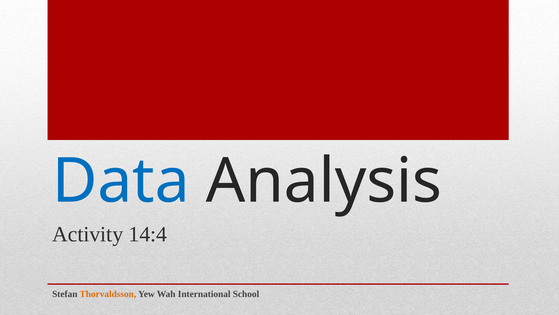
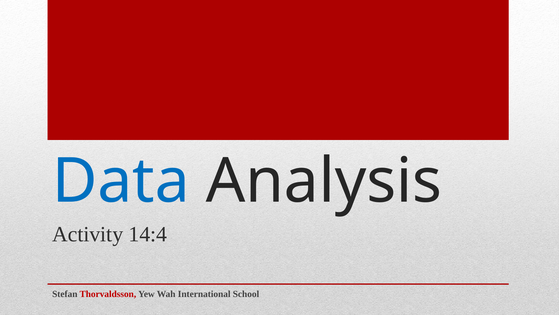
Thorvaldsson colour: orange -> red
